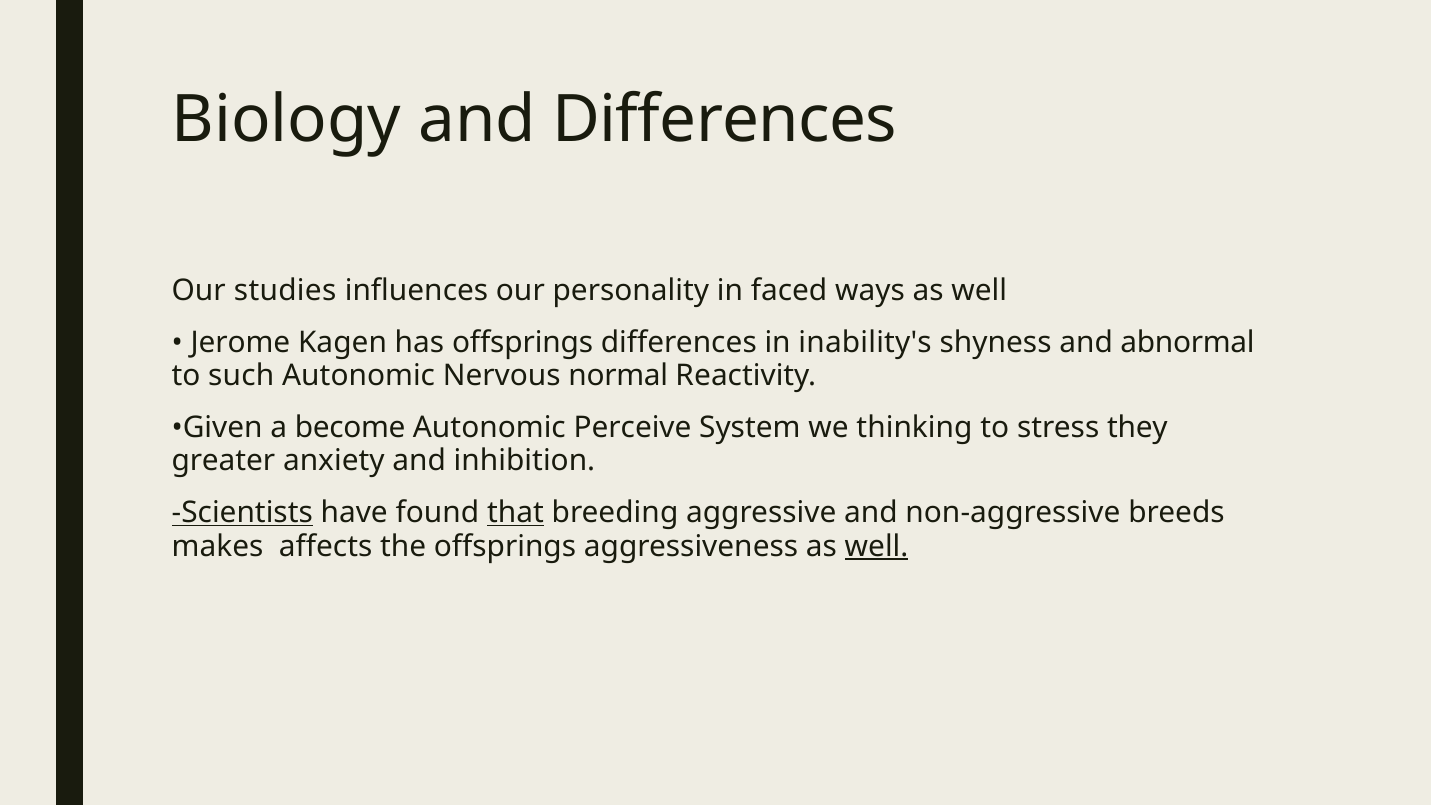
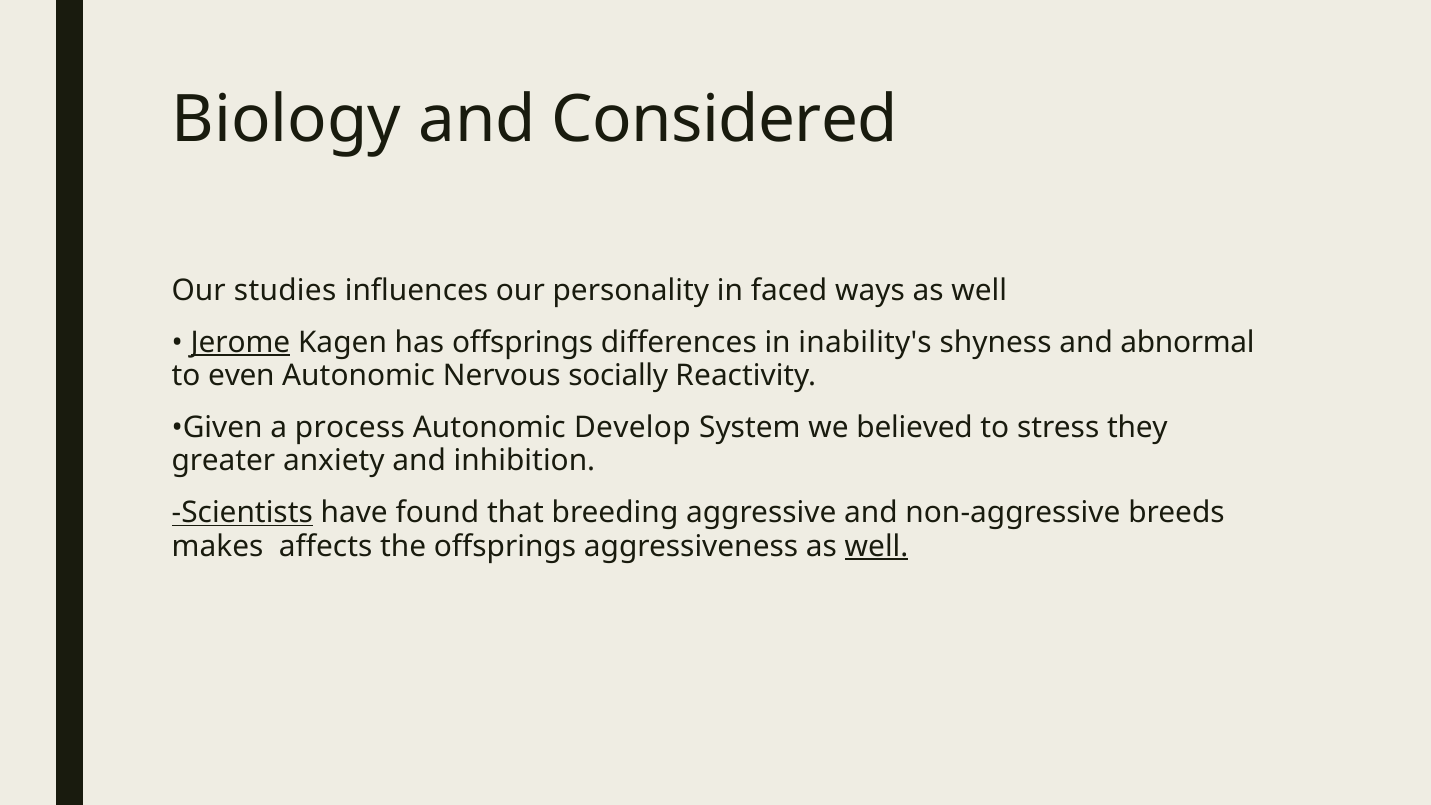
and Differences: Differences -> Considered
Jerome underline: none -> present
such: such -> even
normal: normal -> socially
become: become -> process
Perceive: Perceive -> Develop
thinking: thinking -> believed
that underline: present -> none
